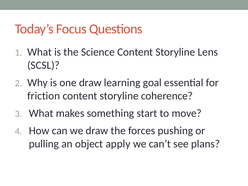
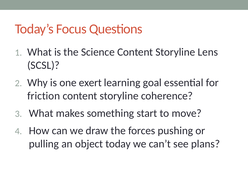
one draw: draw -> exert
apply: apply -> today
